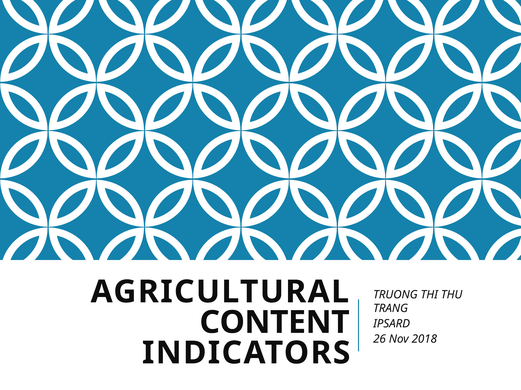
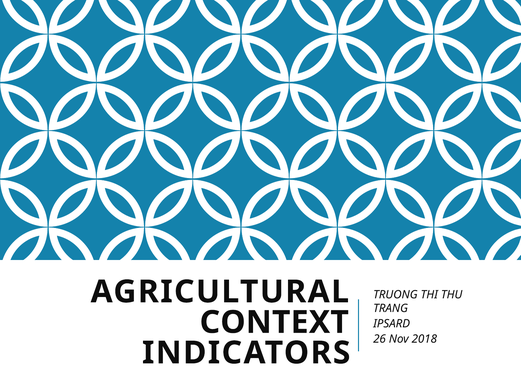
CONTENT: CONTENT -> CONTEXT
